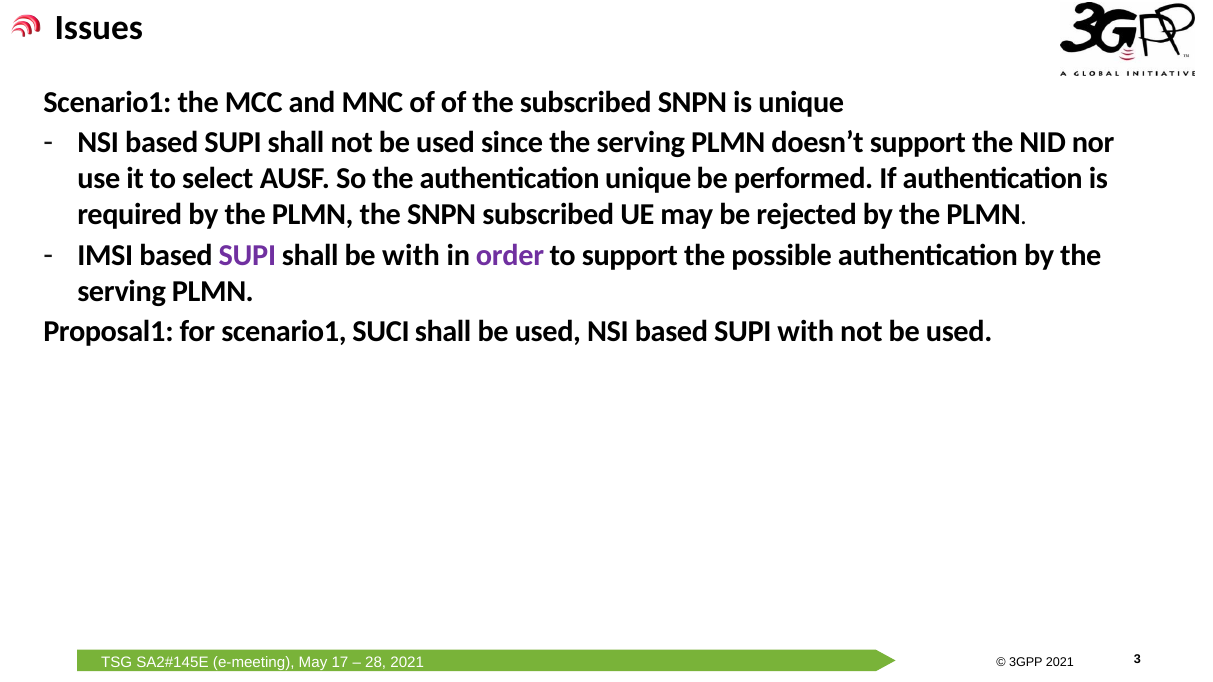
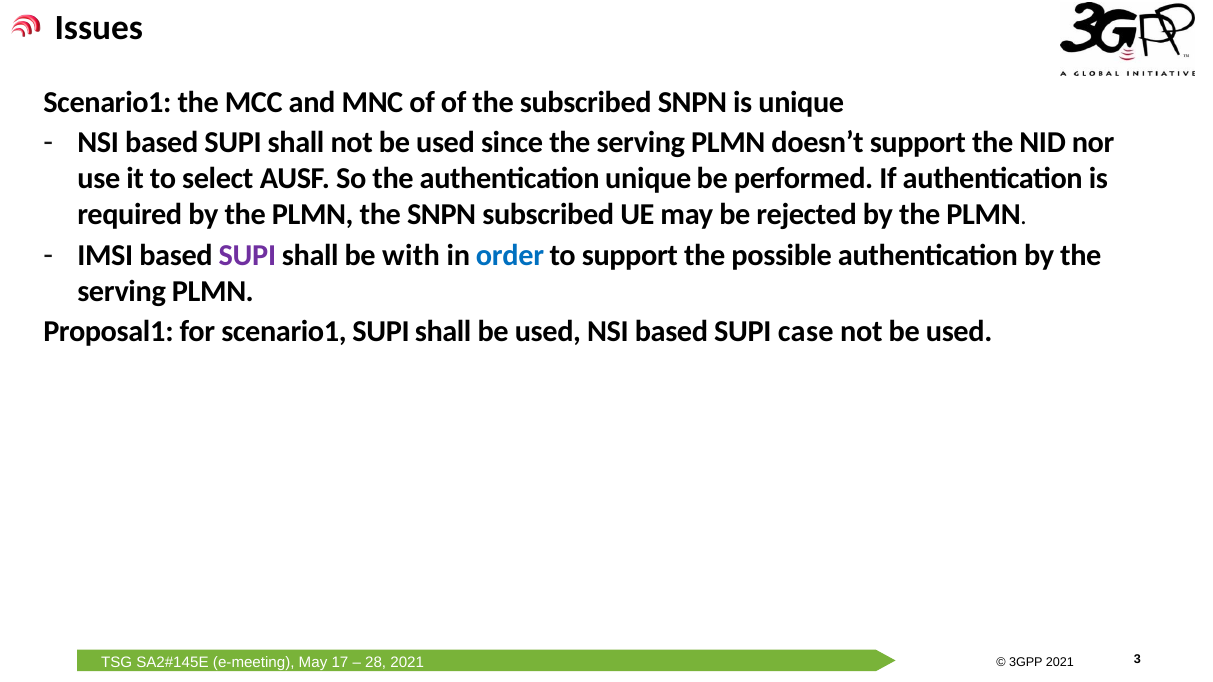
order colour: purple -> blue
scenario1 SUCI: SUCI -> SUPI
SUPI with: with -> case
